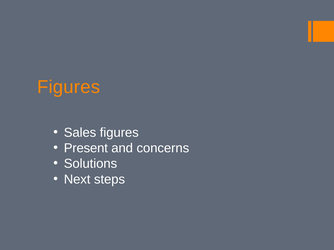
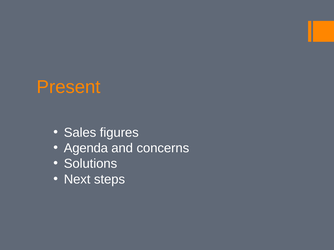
Figures at (69, 87): Figures -> Present
Present: Present -> Agenda
